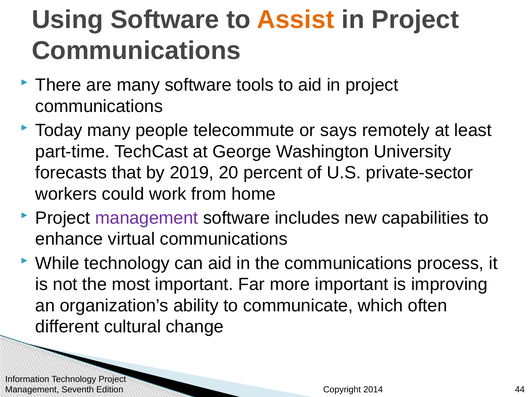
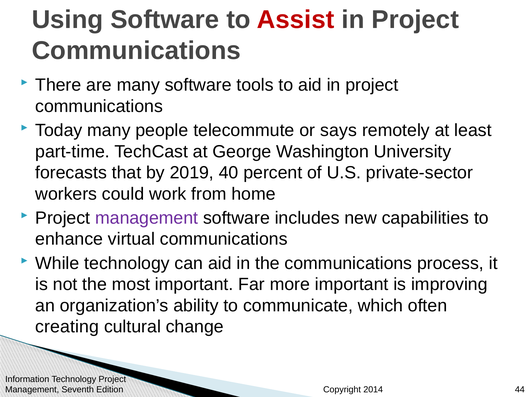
Assist colour: orange -> red
20: 20 -> 40
different: different -> creating
